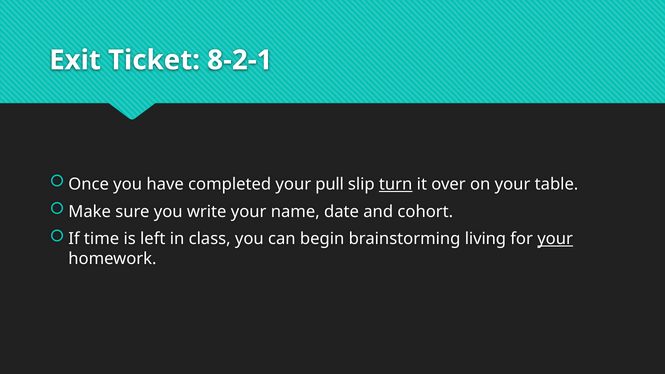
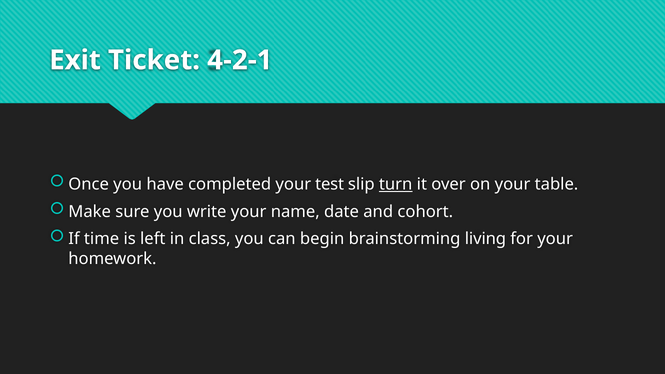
8-2-1: 8-2-1 -> 4-2-1
pull: pull -> test
your at (555, 239) underline: present -> none
